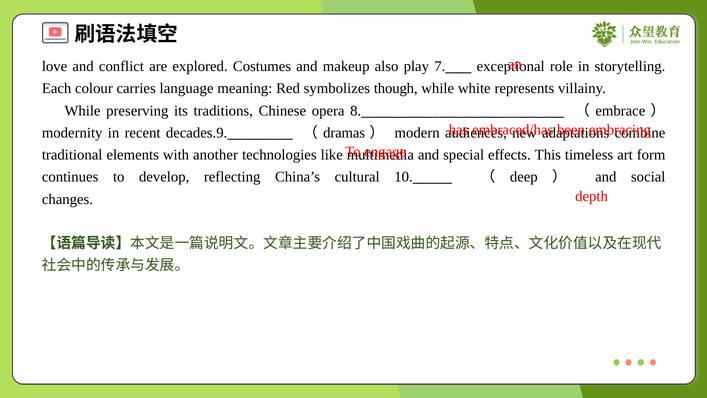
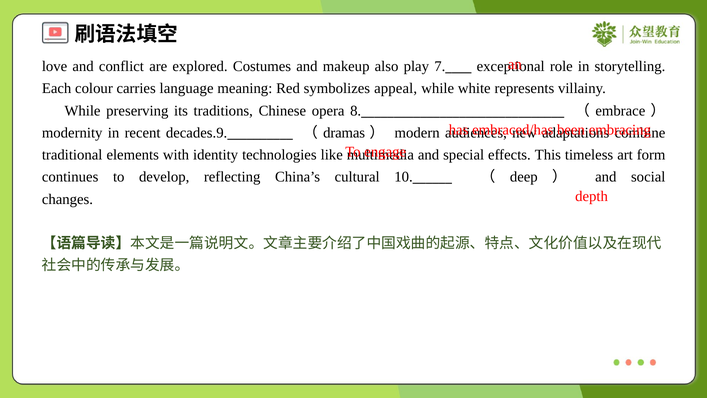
though: though -> appeal
another: another -> identity
